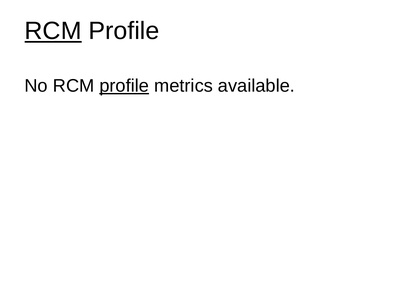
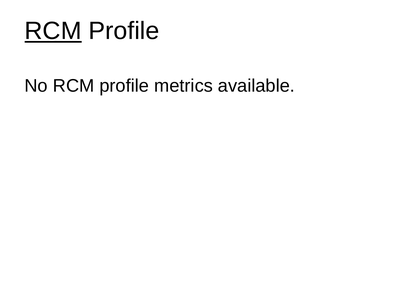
profile at (124, 86) underline: present -> none
